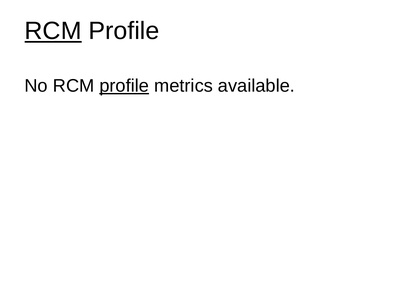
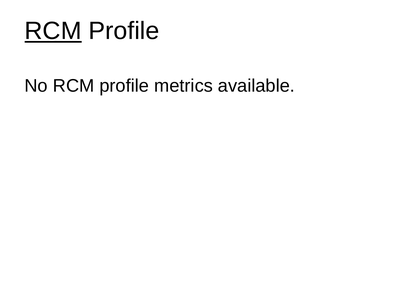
profile at (124, 86) underline: present -> none
